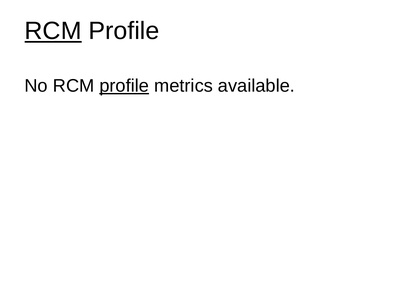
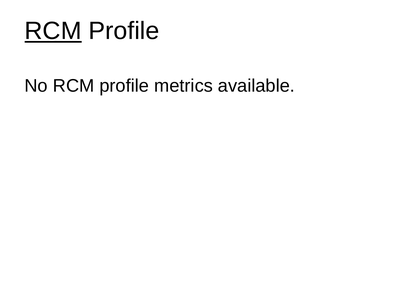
profile at (124, 86) underline: present -> none
